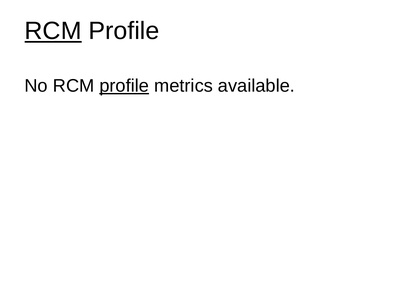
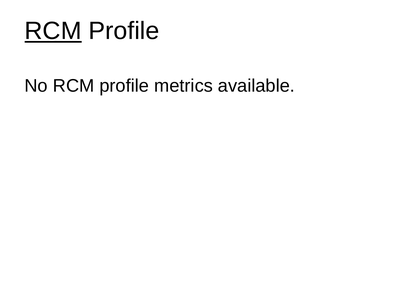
profile at (124, 86) underline: present -> none
